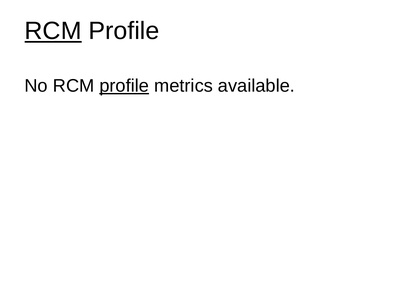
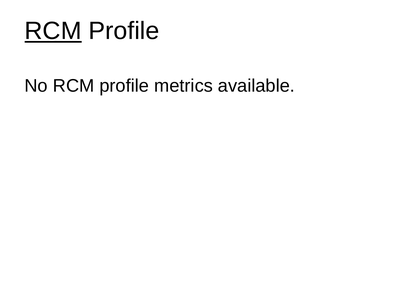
profile at (124, 86) underline: present -> none
